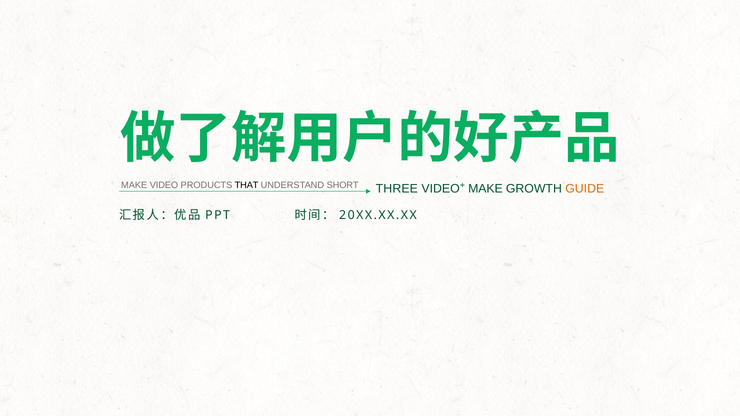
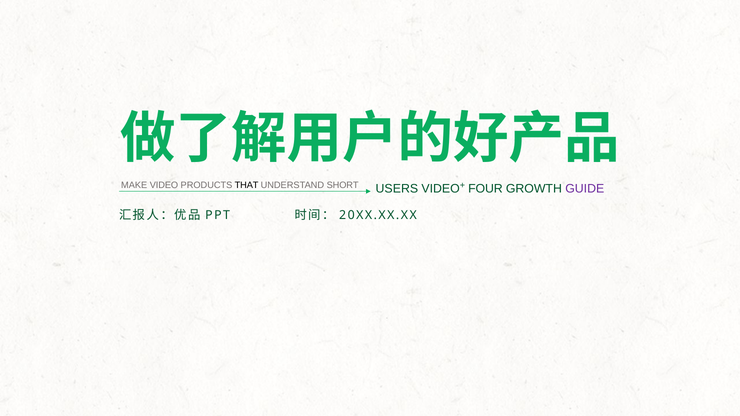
THREE: THREE -> USERS
MAKE at (485, 189): MAKE -> FOUR
GUIDE colour: orange -> purple
